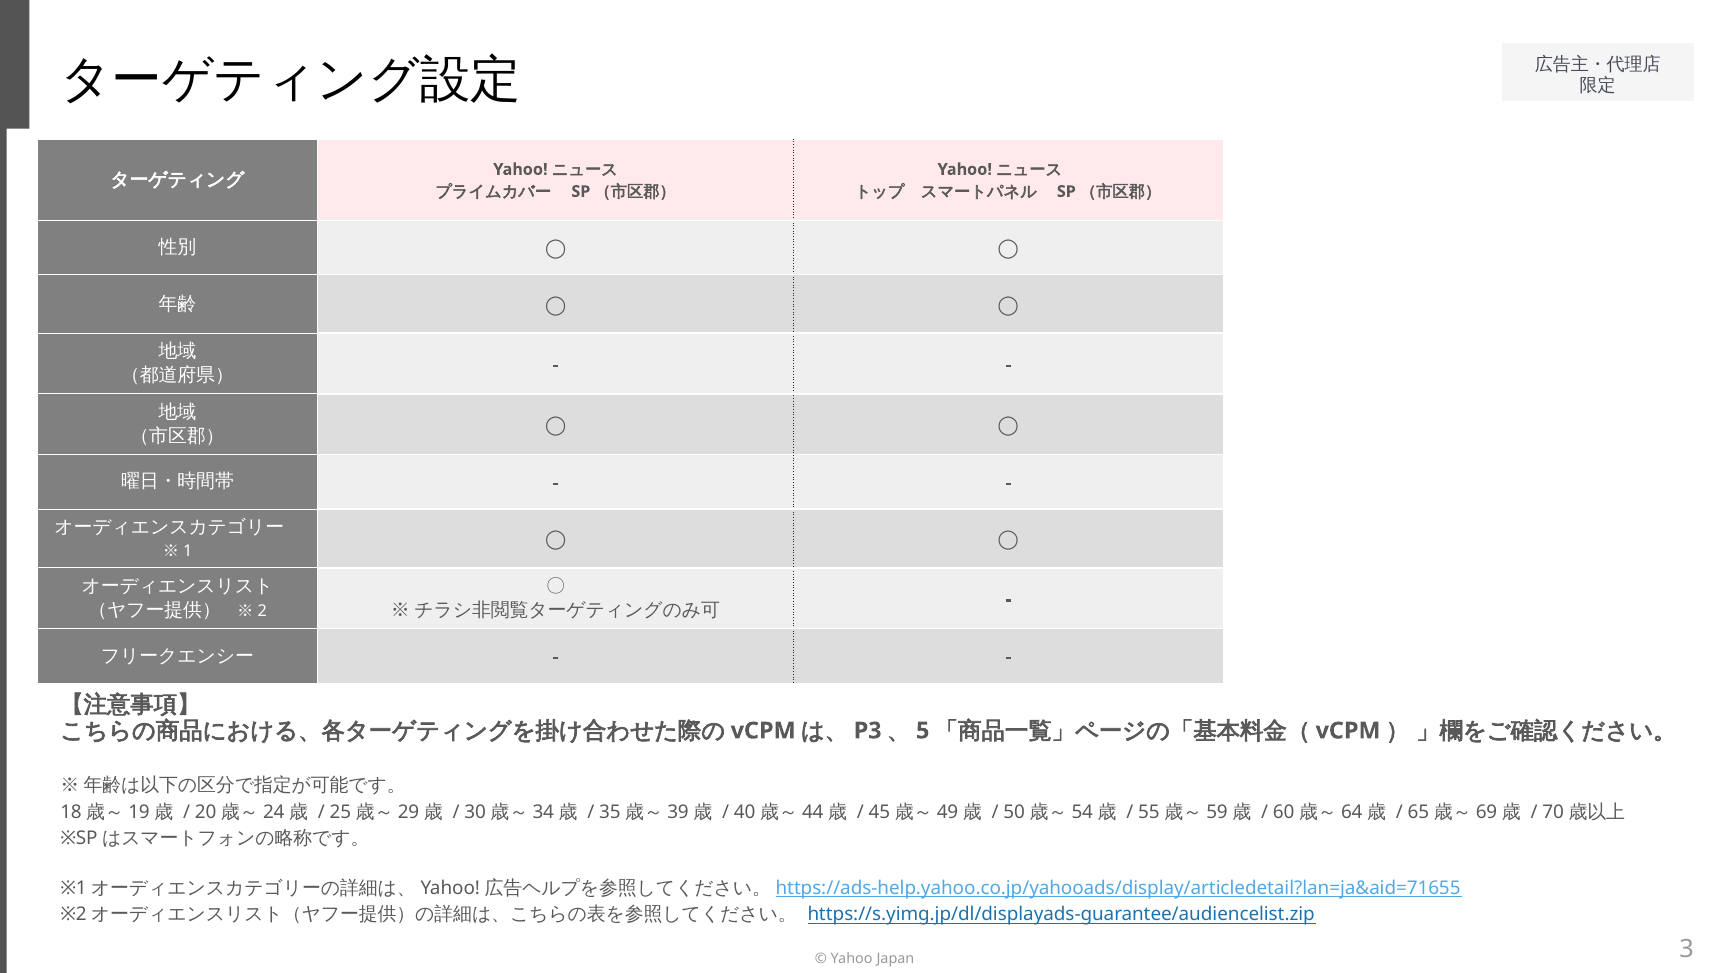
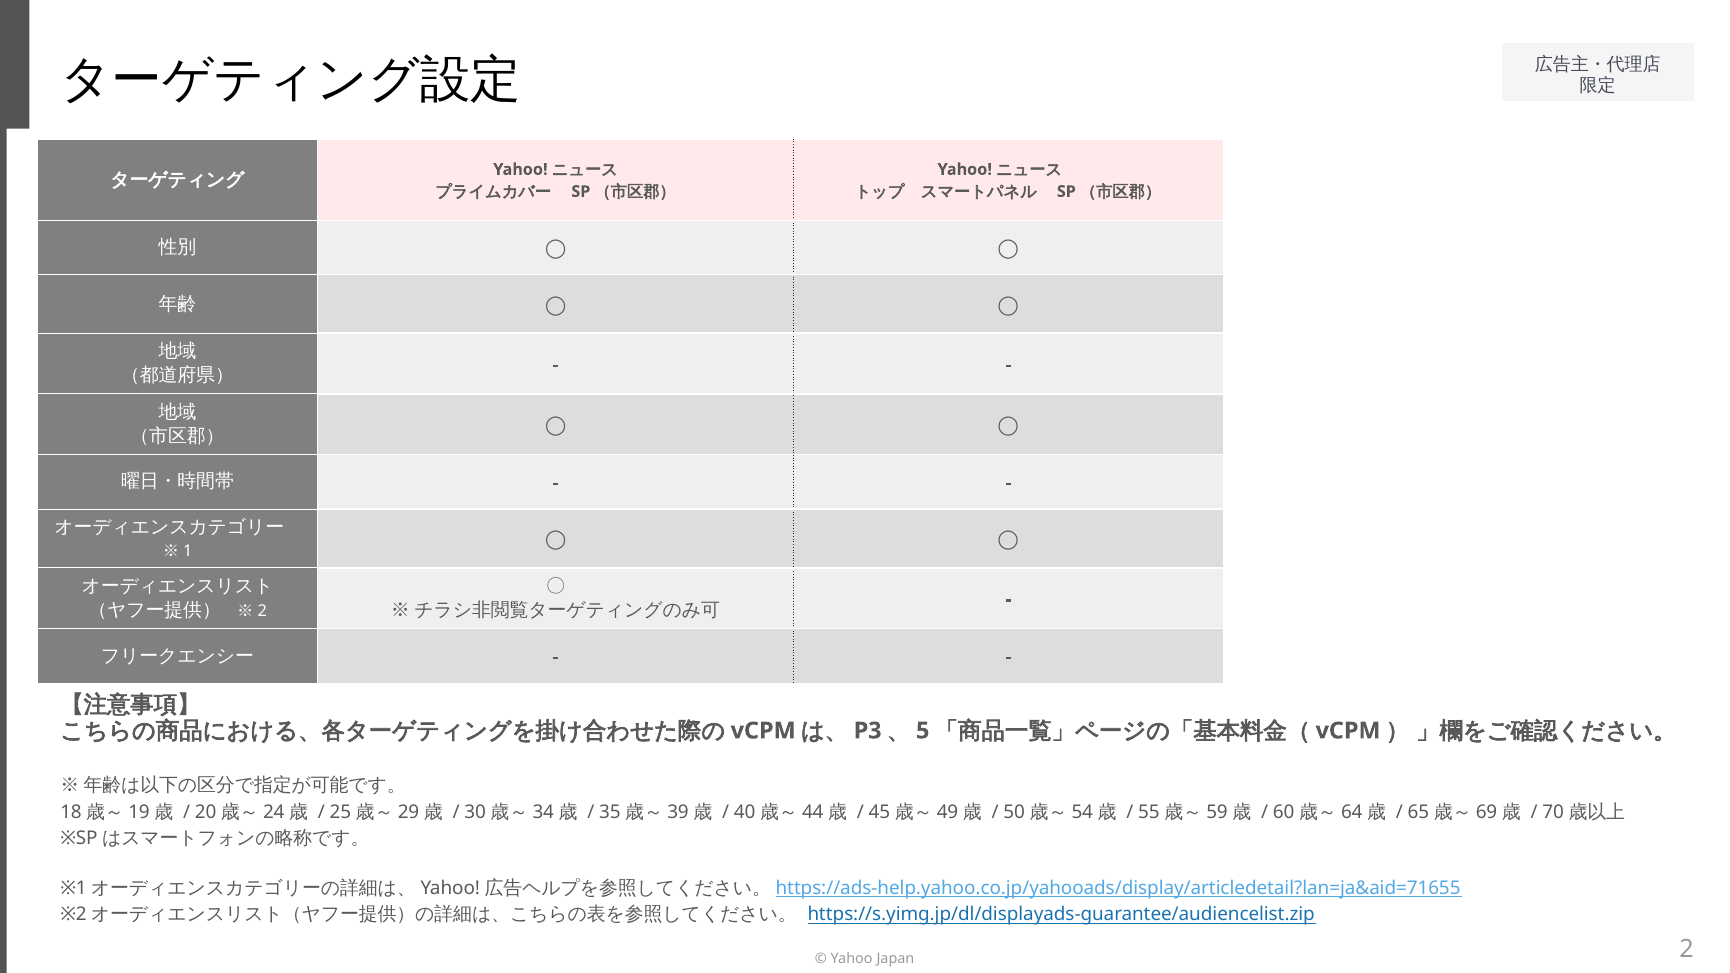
3: 3 -> 2
